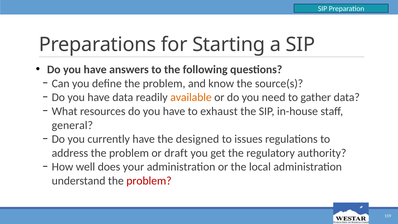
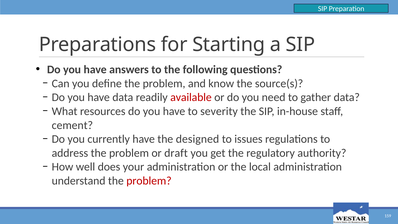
available colour: orange -> red
exhaust: exhaust -> severity
general: general -> cement
